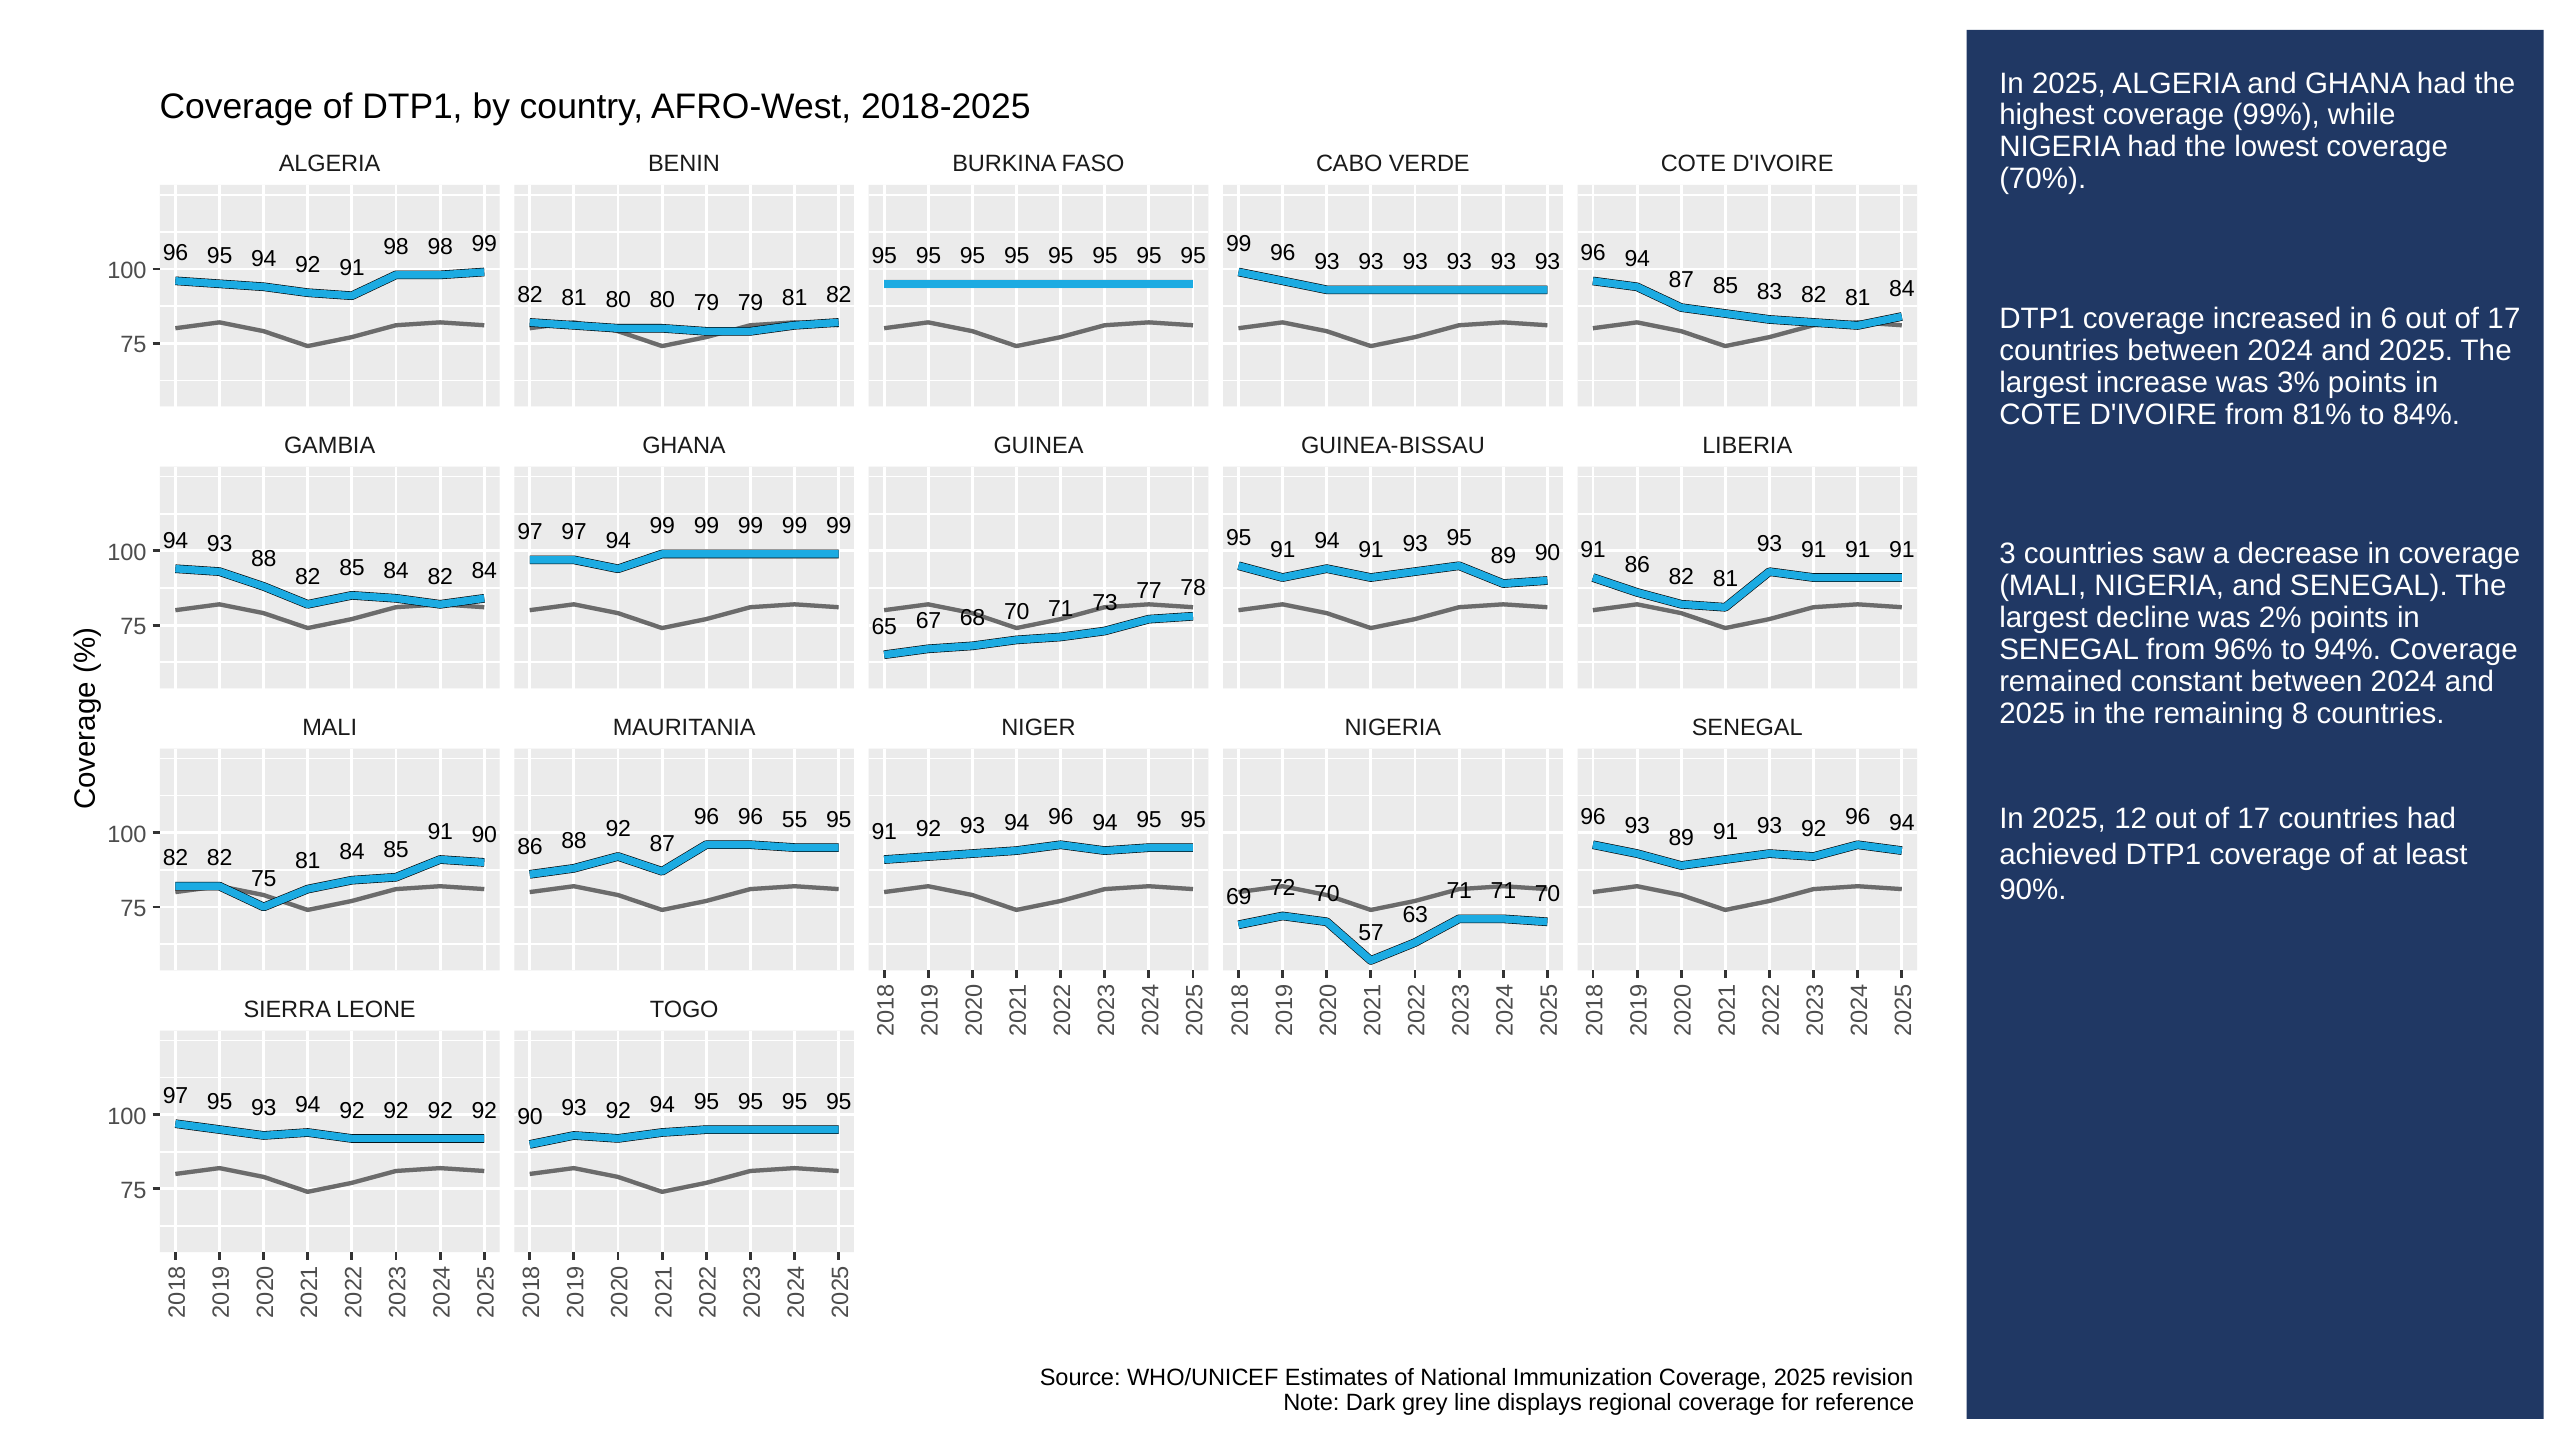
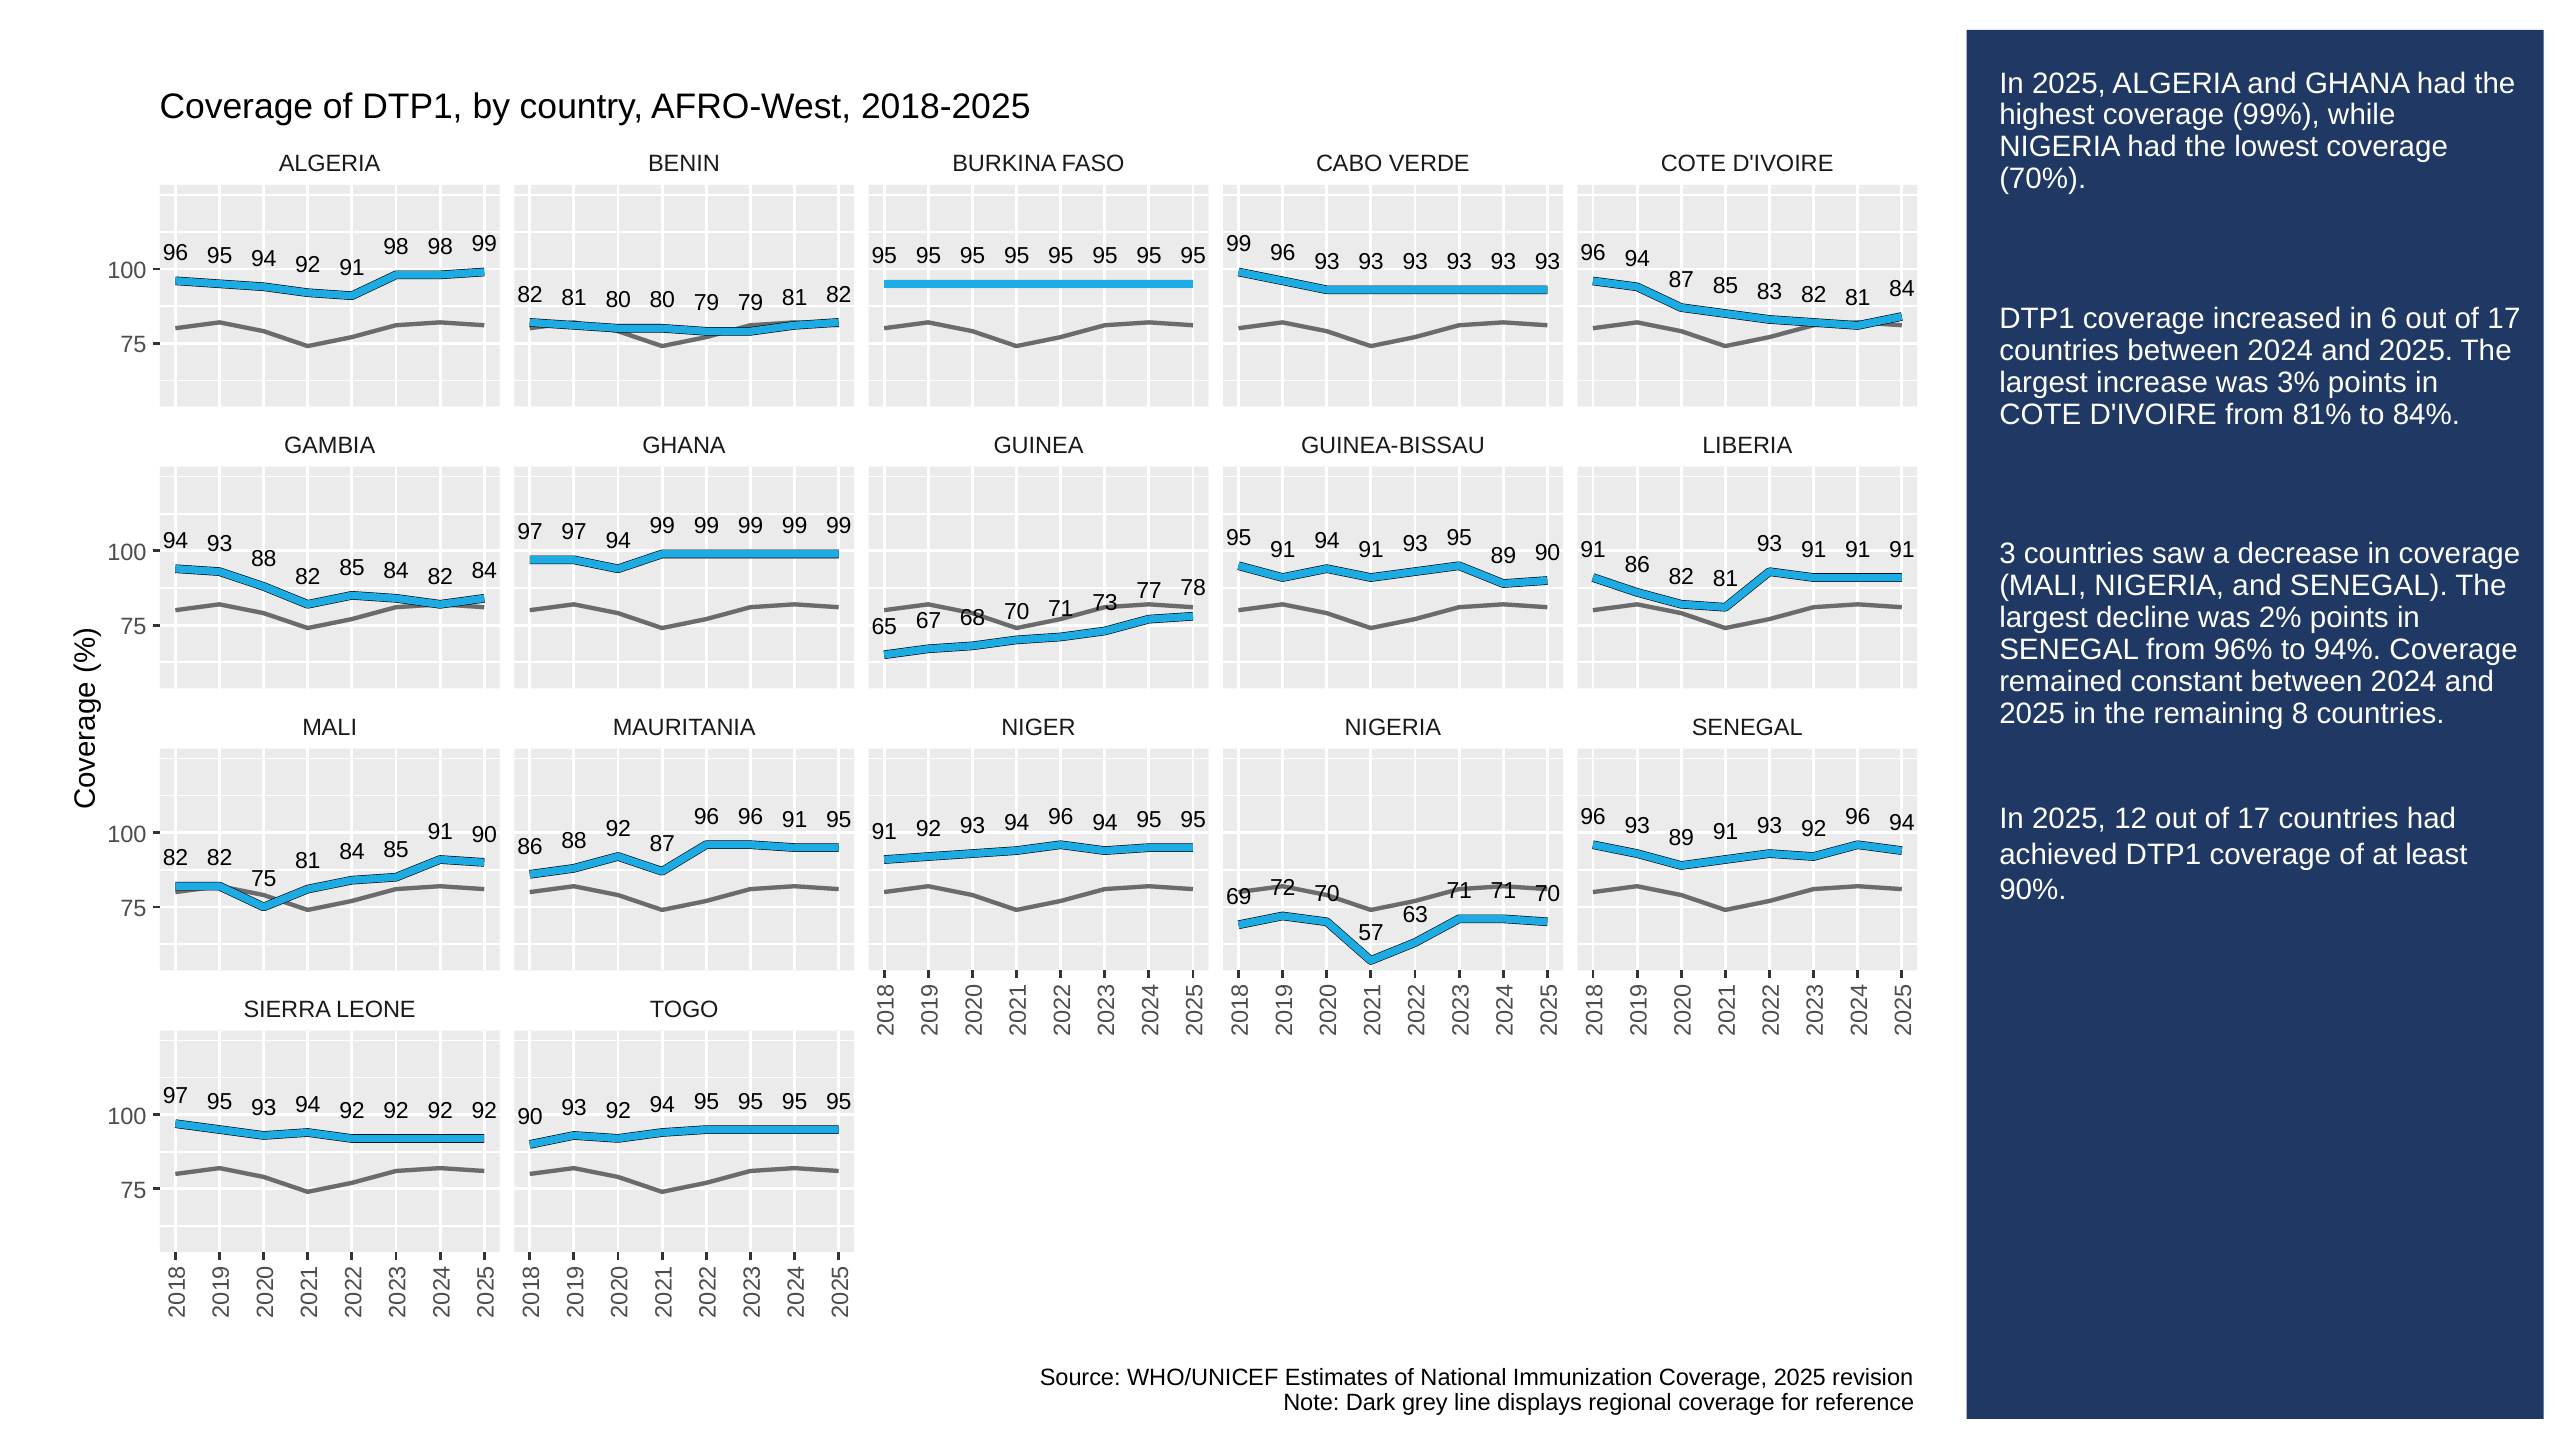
96 55: 55 -> 91
